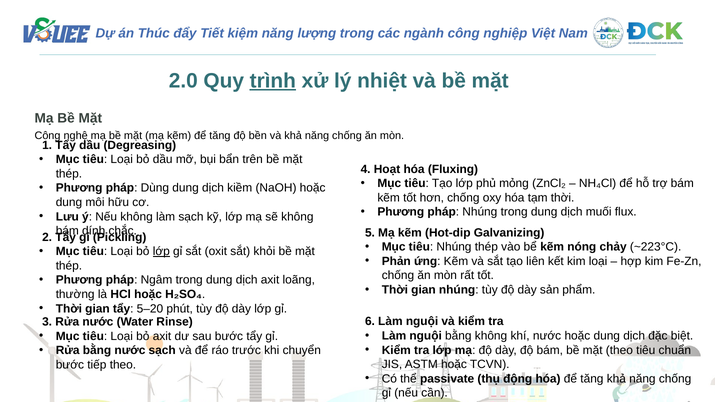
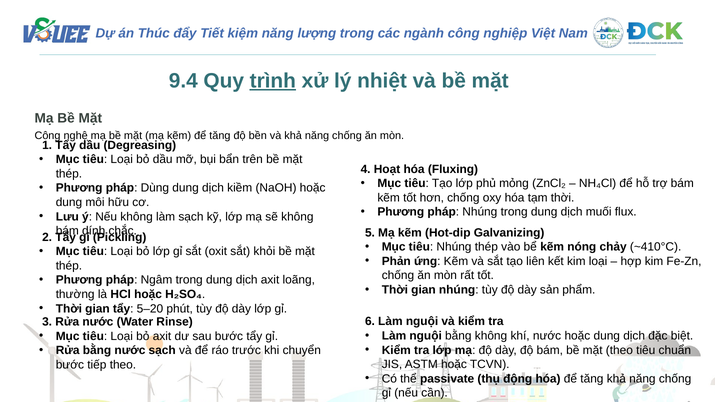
2.0: 2.0 -> 9.4
~223°C: ~223°C -> ~410°C
lớp at (161, 252) underline: present -> none
